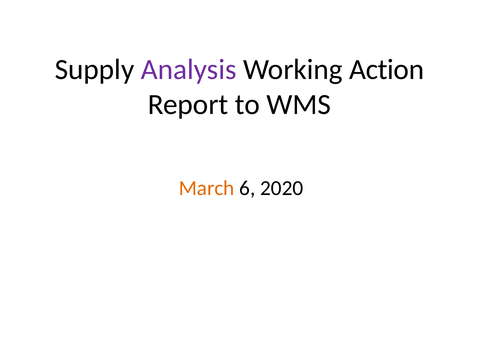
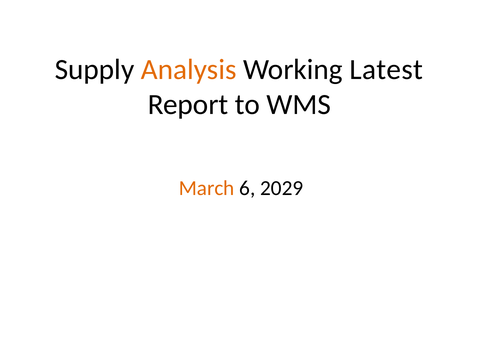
Analysis colour: purple -> orange
Action: Action -> Latest
2020: 2020 -> 2029
